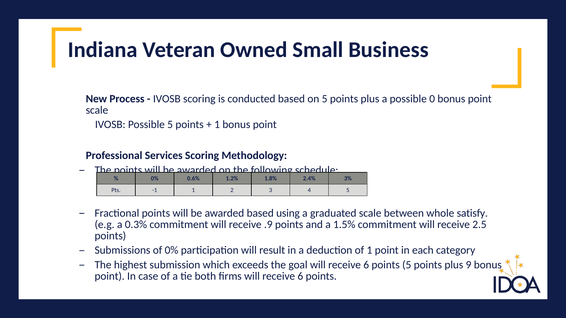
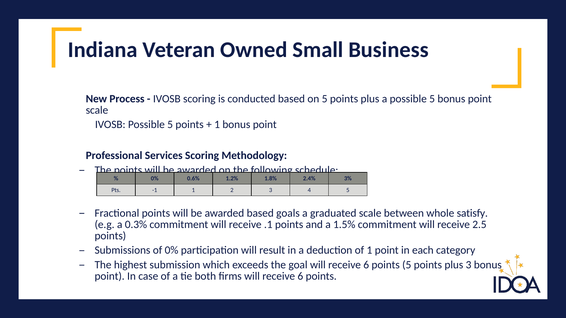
a possible 0: 0 -> 5
using: using -> goals
.9: .9 -> .1
plus 9: 9 -> 3
